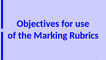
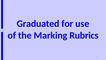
Objectives: Objectives -> Graduated
